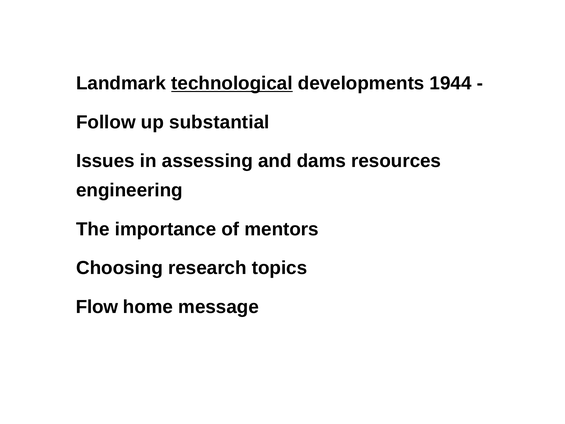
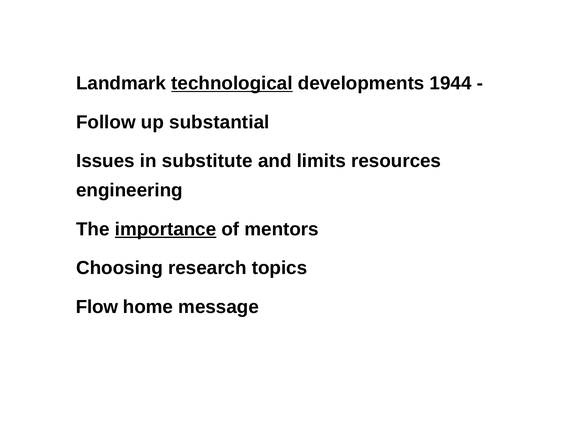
assessing: assessing -> substitute
dams: dams -> limits
importance underline: none -> present
